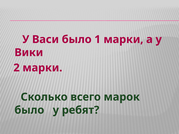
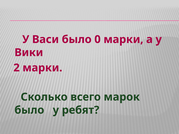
1: 1 -> 0
